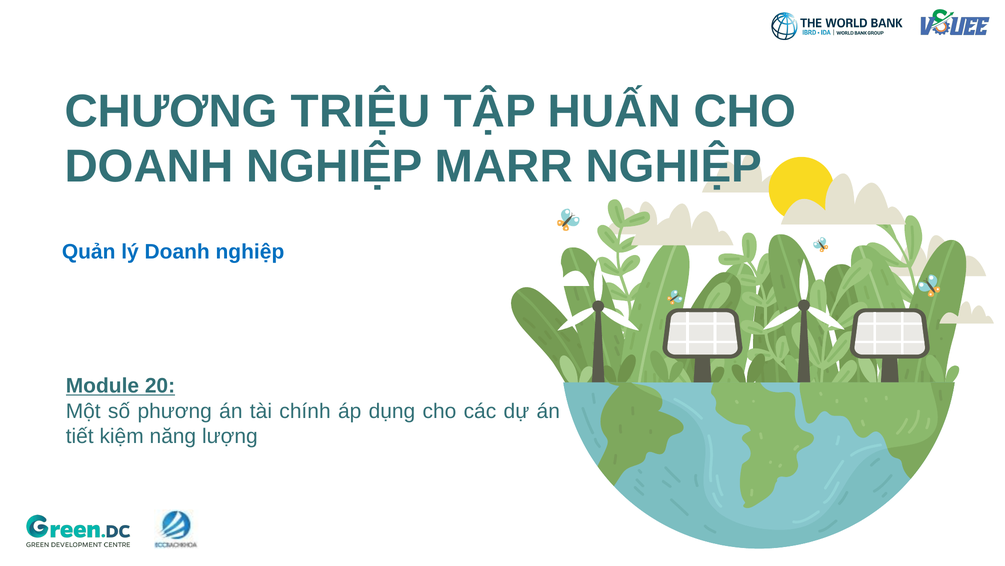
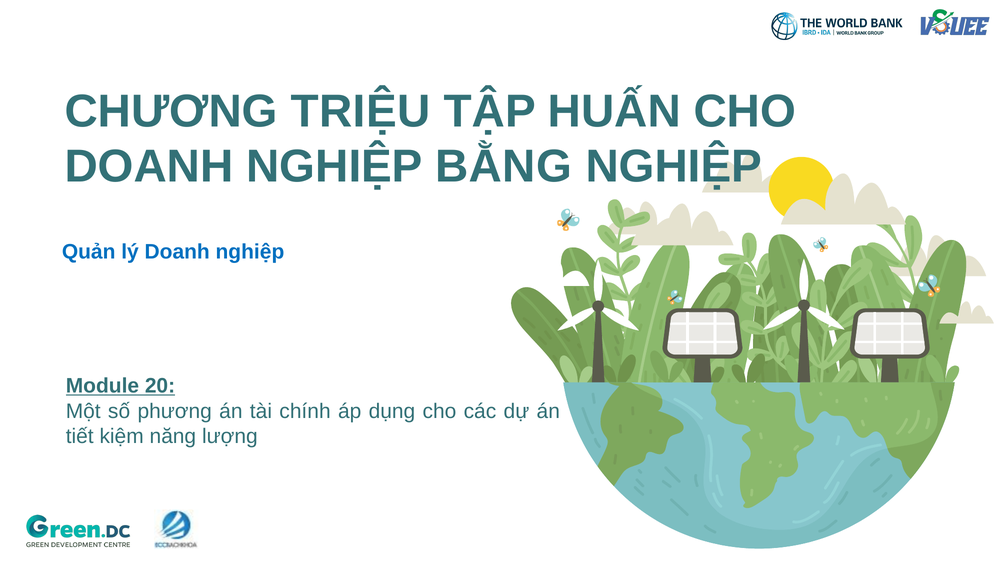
MARR: MARR -> BẰNG
